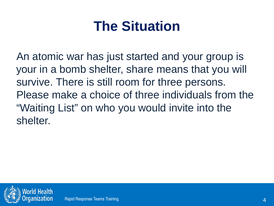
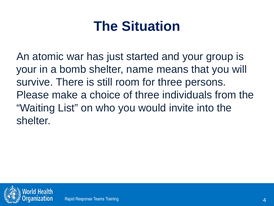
share: share -> name
